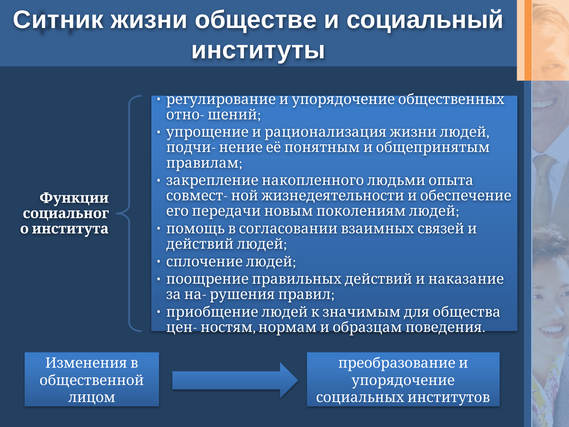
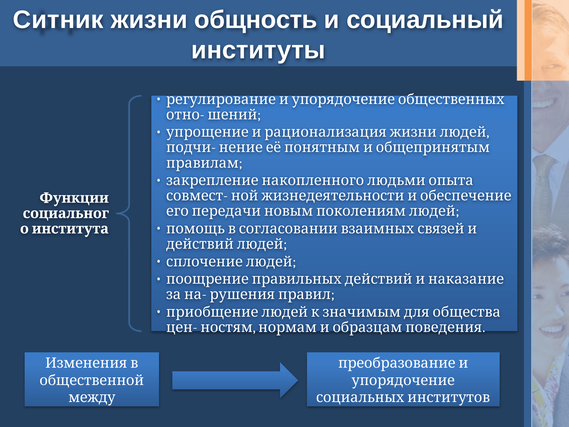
обществе: обществе -> общность
лицом: лицом -> между
